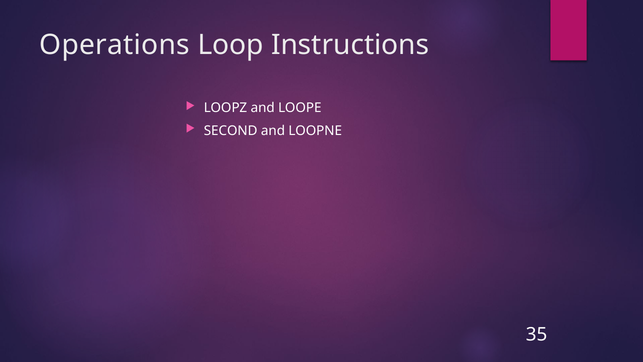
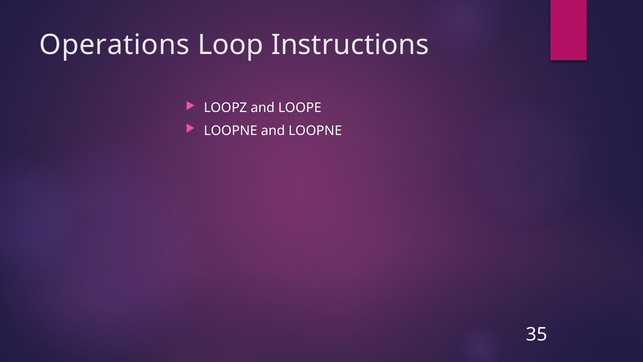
SECOND at (231, 131): SECOND -> LOOPNE
